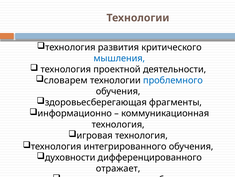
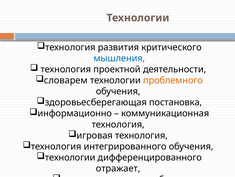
проблемного colour: blue -> orange
фрагменты: фрагменты -> постановка
духовности at (70, 157): духовности -> технологии
